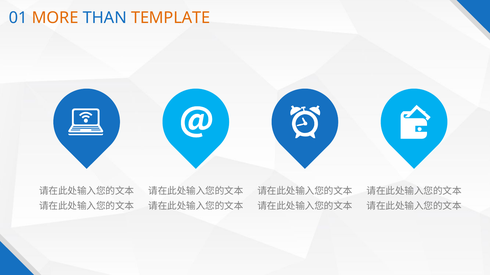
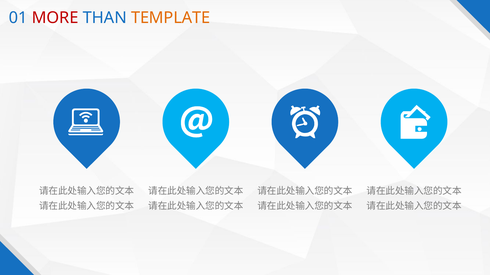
MORE colour: orange -> red
